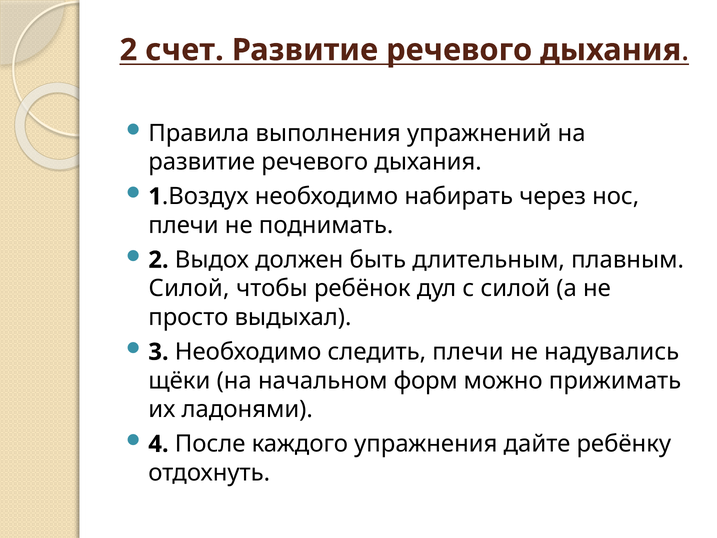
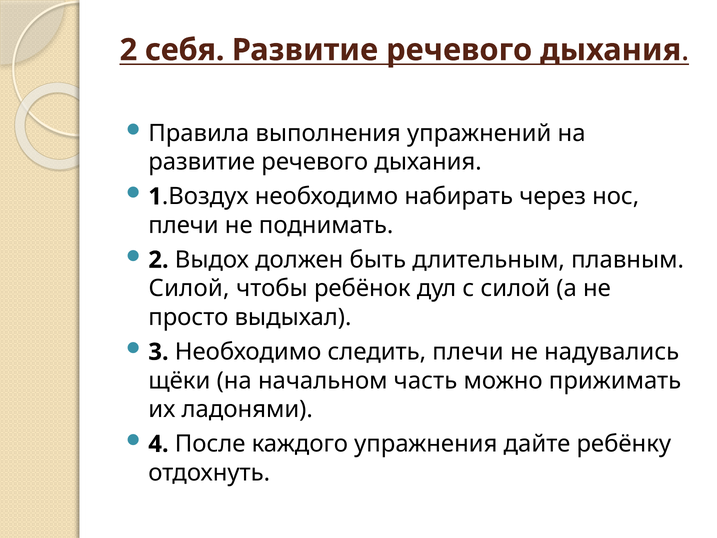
счет: счет -> себя
форм: форм -> часть
